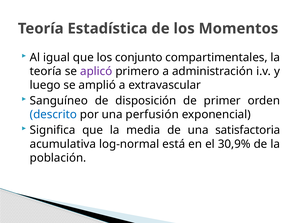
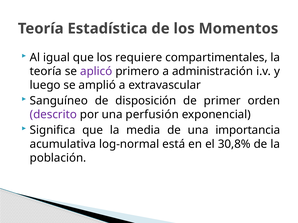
conjunto: conjunto -> requiere
descrito colour: blue -> purple
satisfactoria: satisfactoria -> importancia
30,9%: 30,9% -> 30,8%
